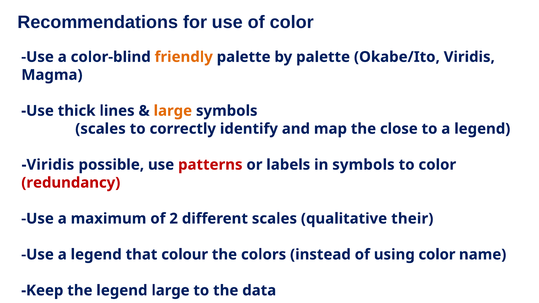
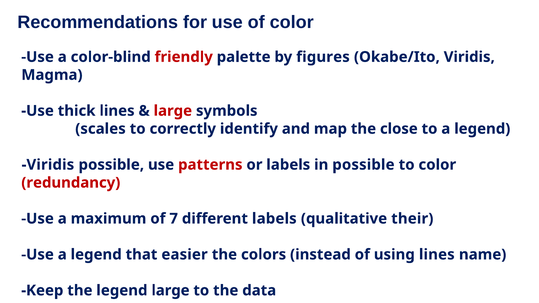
friendly colour: orange -> red
by palette: palette -> figures
large at (173, 111) colour: orange -> red
in symbols: symbols -> possible
2: 2 -> 7
different scales: scales -> labels
colour: colour -> easier
using color: color -> lines
